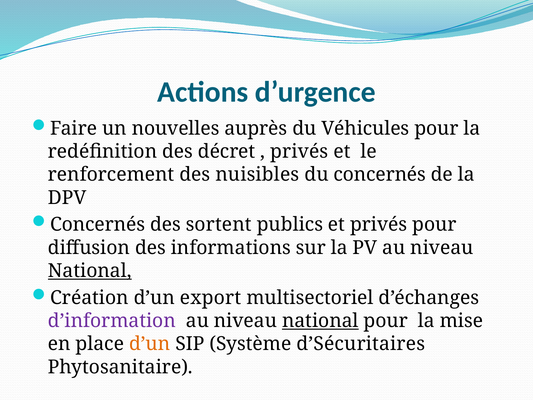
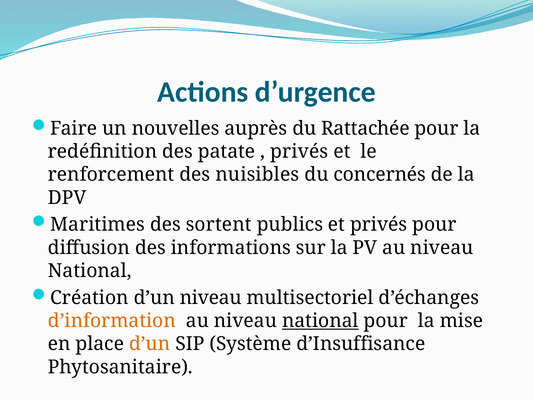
Véhicules: Véhicules -> Rattachée
décret: décret -> patate
Concernés at (98, 224): Concernés -> Maritimes
National at (90, 271) underline: present -> none
d’un export: export -> niveau
d’information colour: purple -> orange
d’Sécuritaires: d’Sécuritaires -> d’Insuffisance
